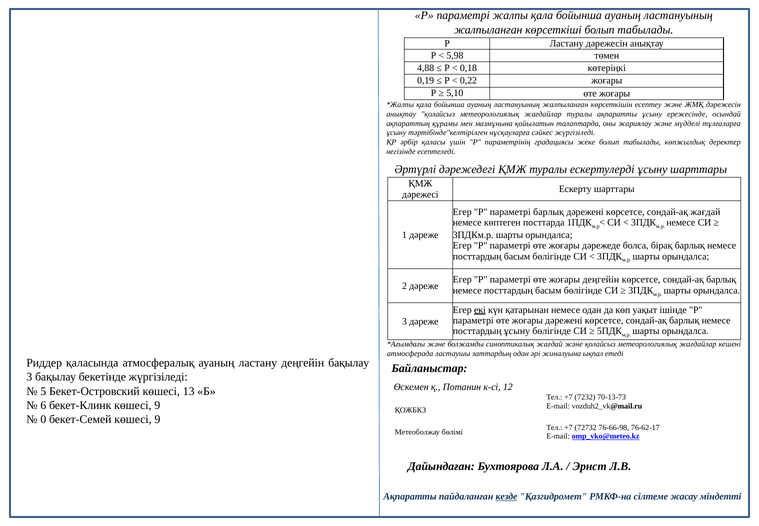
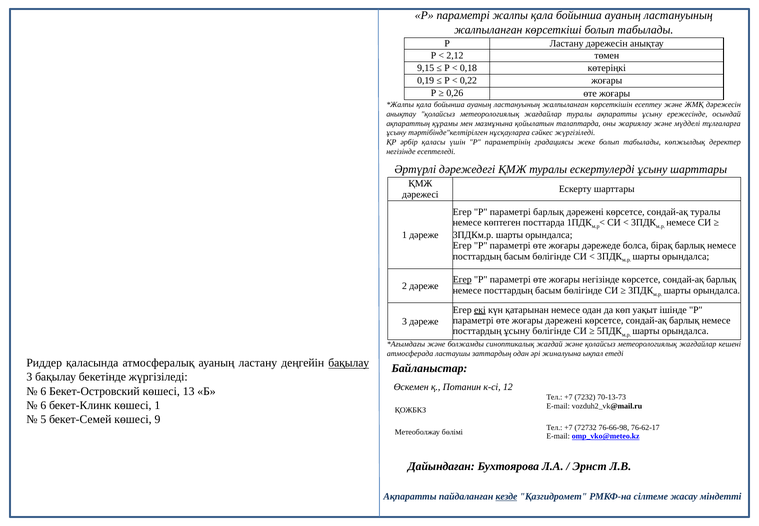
5,98: 5,98 -> 2,12
4,88: 4,88 -> 9,15
5,10: 5,10 -> 0,26
сондай-ақ жағдай: жағдай -> туралы
Егер at (462, 279) underline: none -> present
жоғары деңгейін: деңгейін -> негізінде
бақылау at (349, 363) underline: none -> present
5 at (43, 391): 5 -> 6
бекет-Клинк көшесі 9: 9 -> 1
0: 0 -> 5
